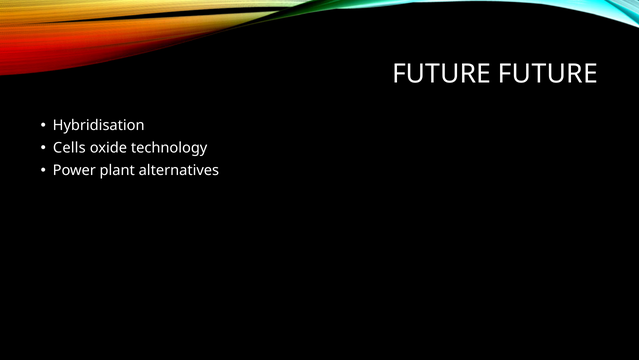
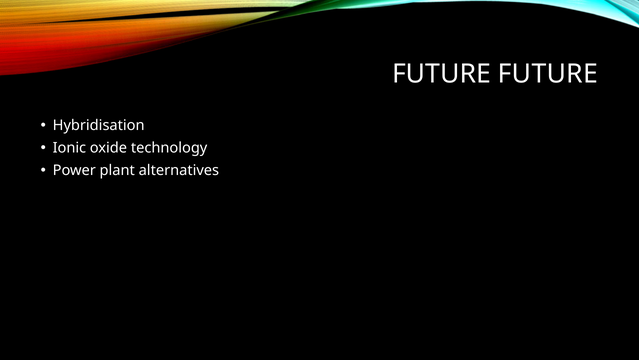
Cells: Cells -> Ionic
